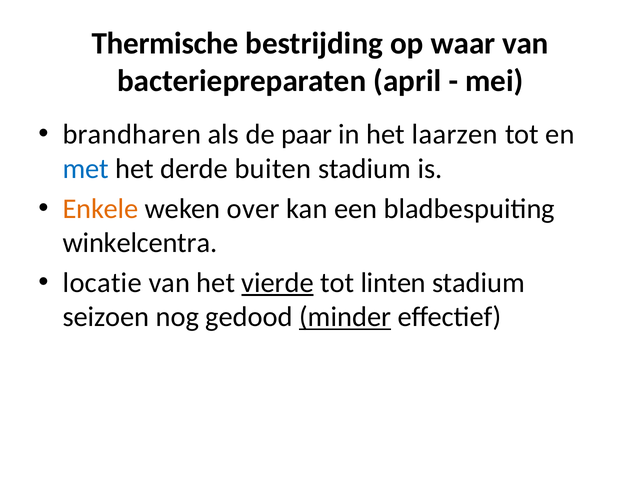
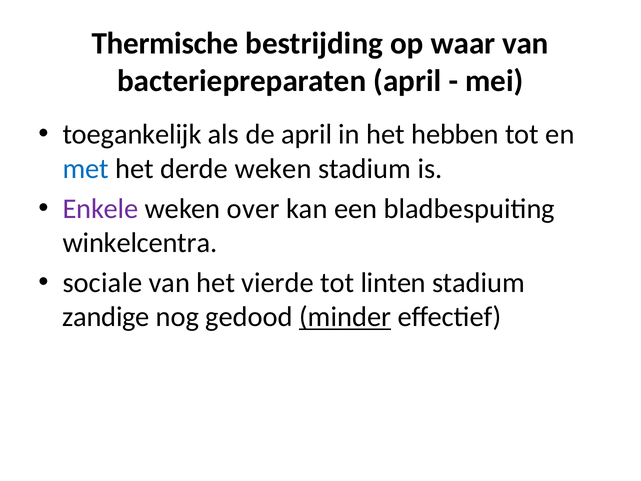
brandharen: brandharen -> toegankelijk
de paar: paar -> april
laarzen: laarzen -> hebben
derde buiten: buiten -> weken
Enkele colour: orange -> purple
locatie: locatie -> sociale
vierde underline: present -> none
seizoen: seizoen -> zandige
